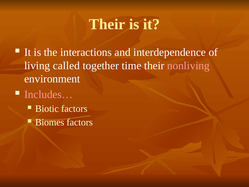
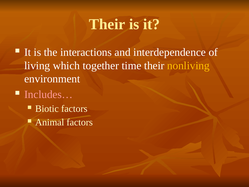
called: called -> which
nonliving colour: pink -> yellow
Biomes: Biomes -> Animal
